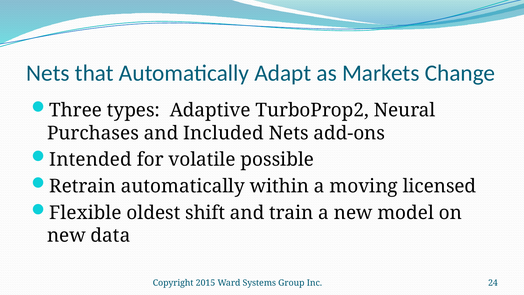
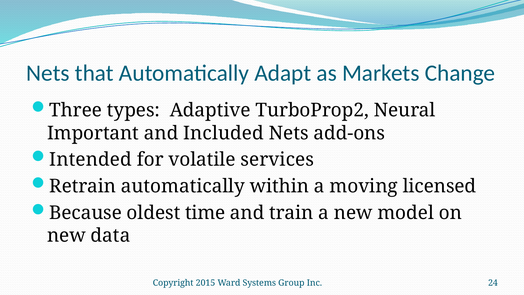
Purchases: Purchases -> Important
possible: possible -> services
Flexible: Flexible -> Because
shift: shift -> time
